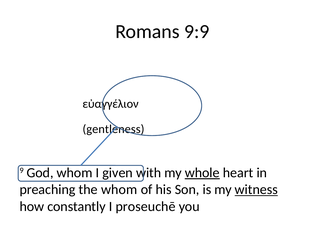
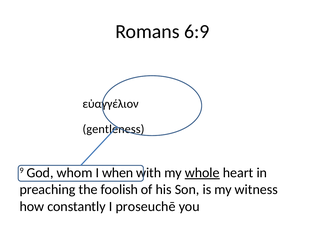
9:9: 9:9 -> 6:9
given: given -> when
the whom: whom -> foolish
witness underline: present -> none
